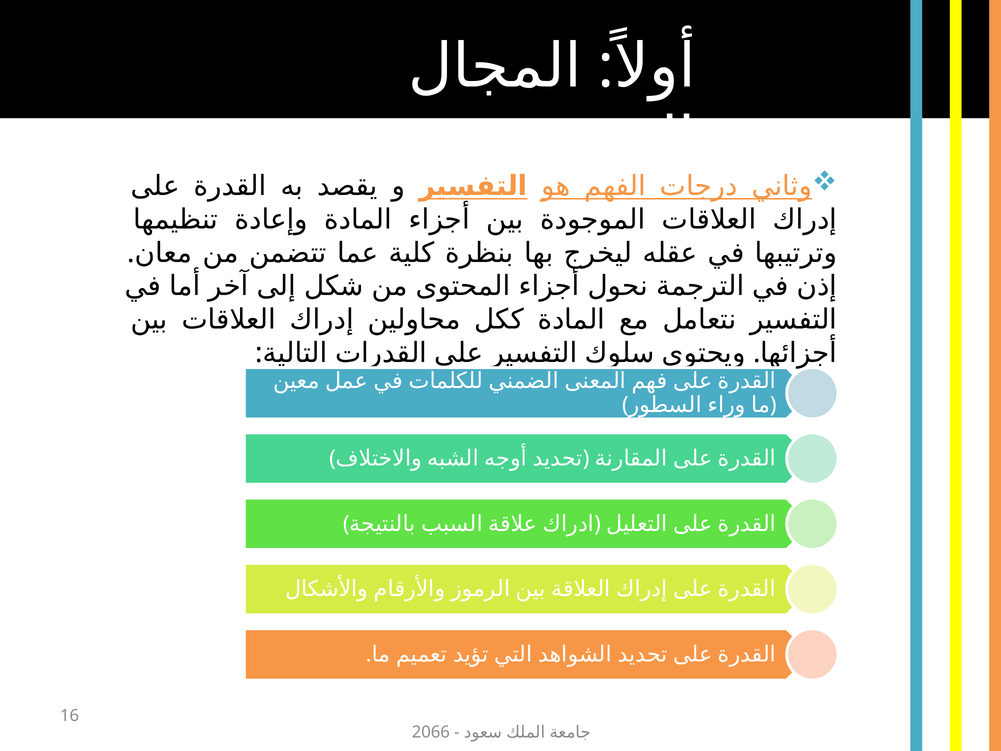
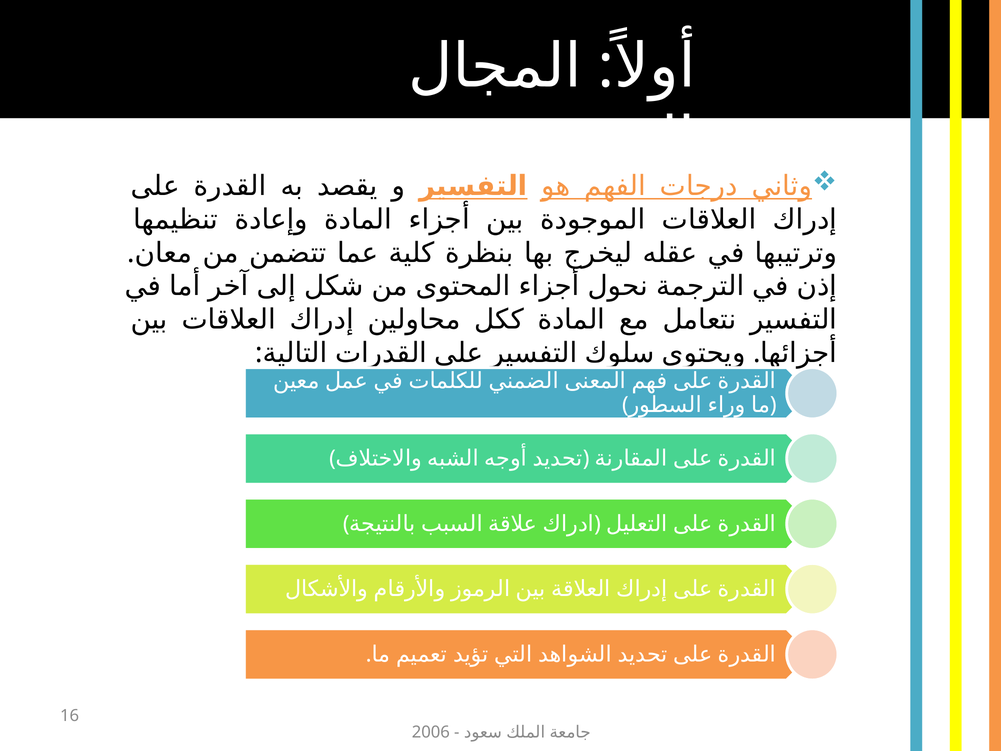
2066: 2066 -> 2006
